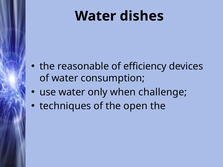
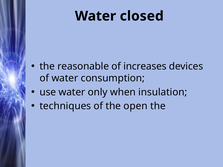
dishes: dishes -> closed
efficiency: efficiency -> increases
challenge: challenge -> insulation
